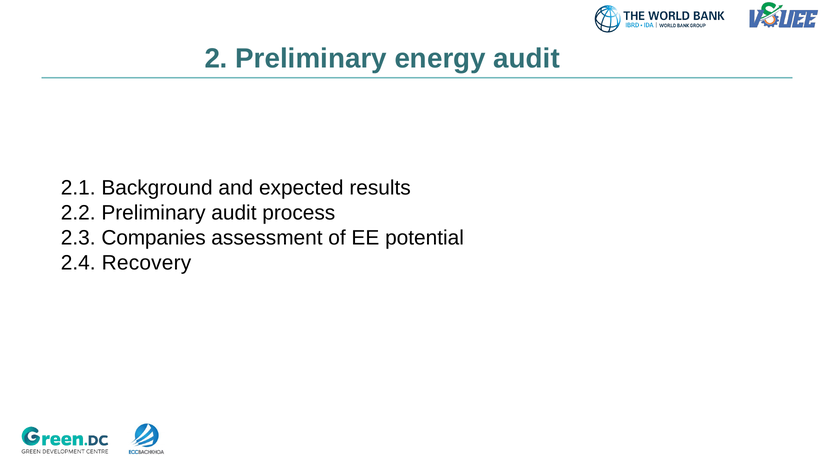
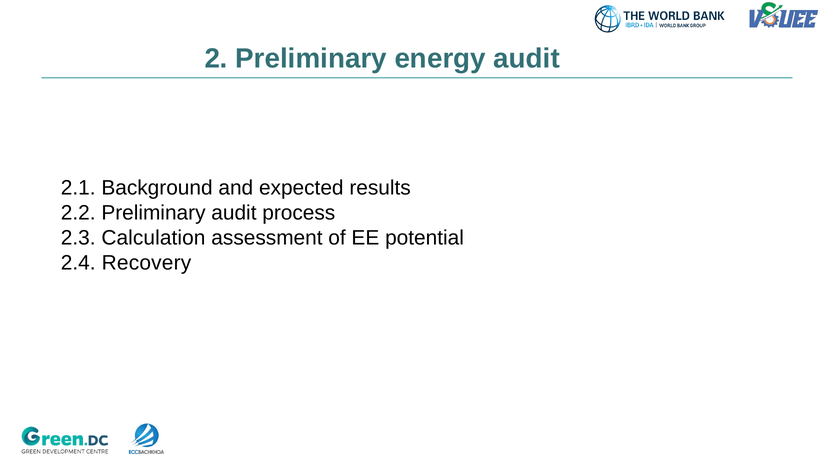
Companies: Companies -> Calculation
